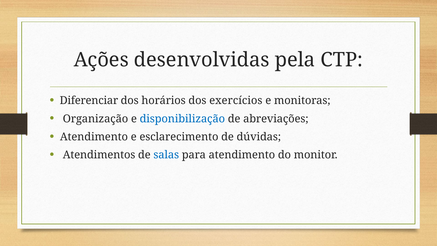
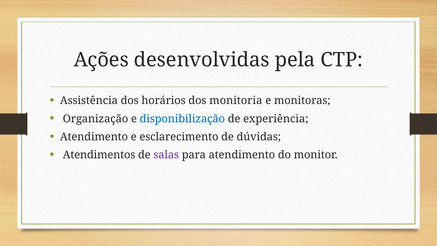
Diferenciar: Diferenciar -> Assistência
exercícios: exercícios -> monitoria
abreviações: abreviações -> experiência
salas colour: blue -> purple
